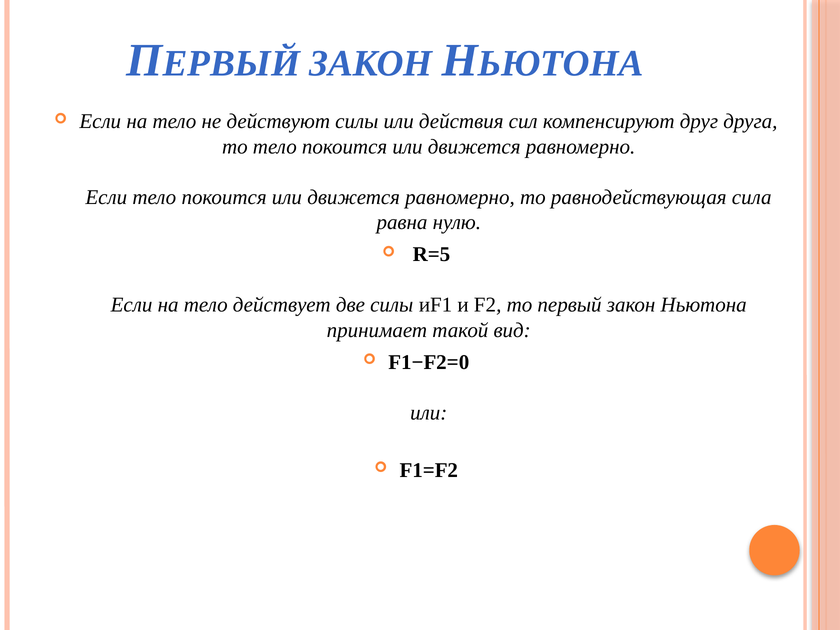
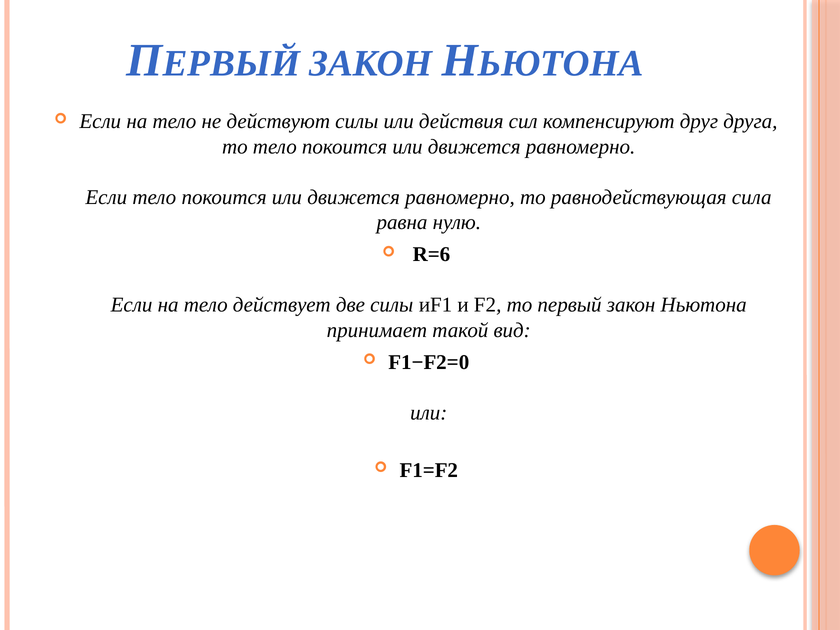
R=5: R=5 -> R=6
